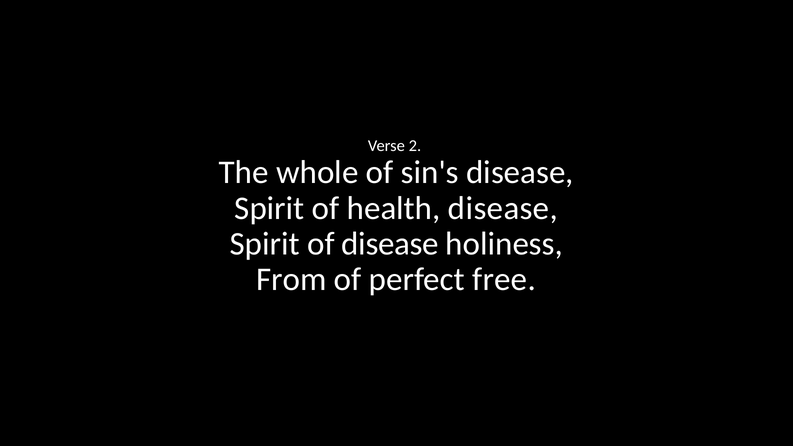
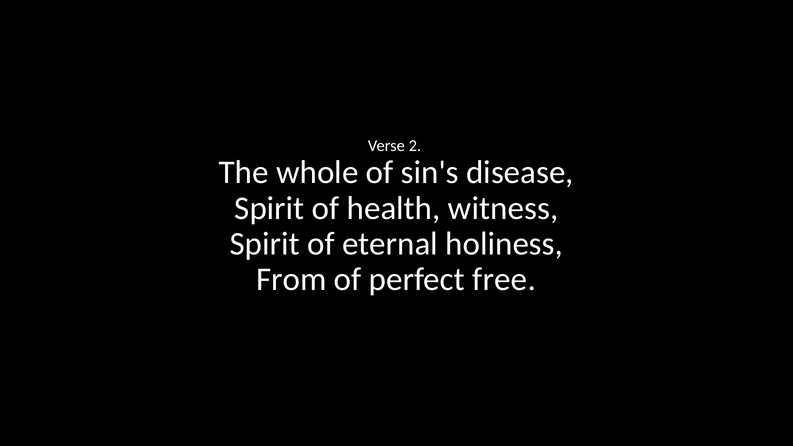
health disease: disease -> witness
of disease: disease -> eternal
